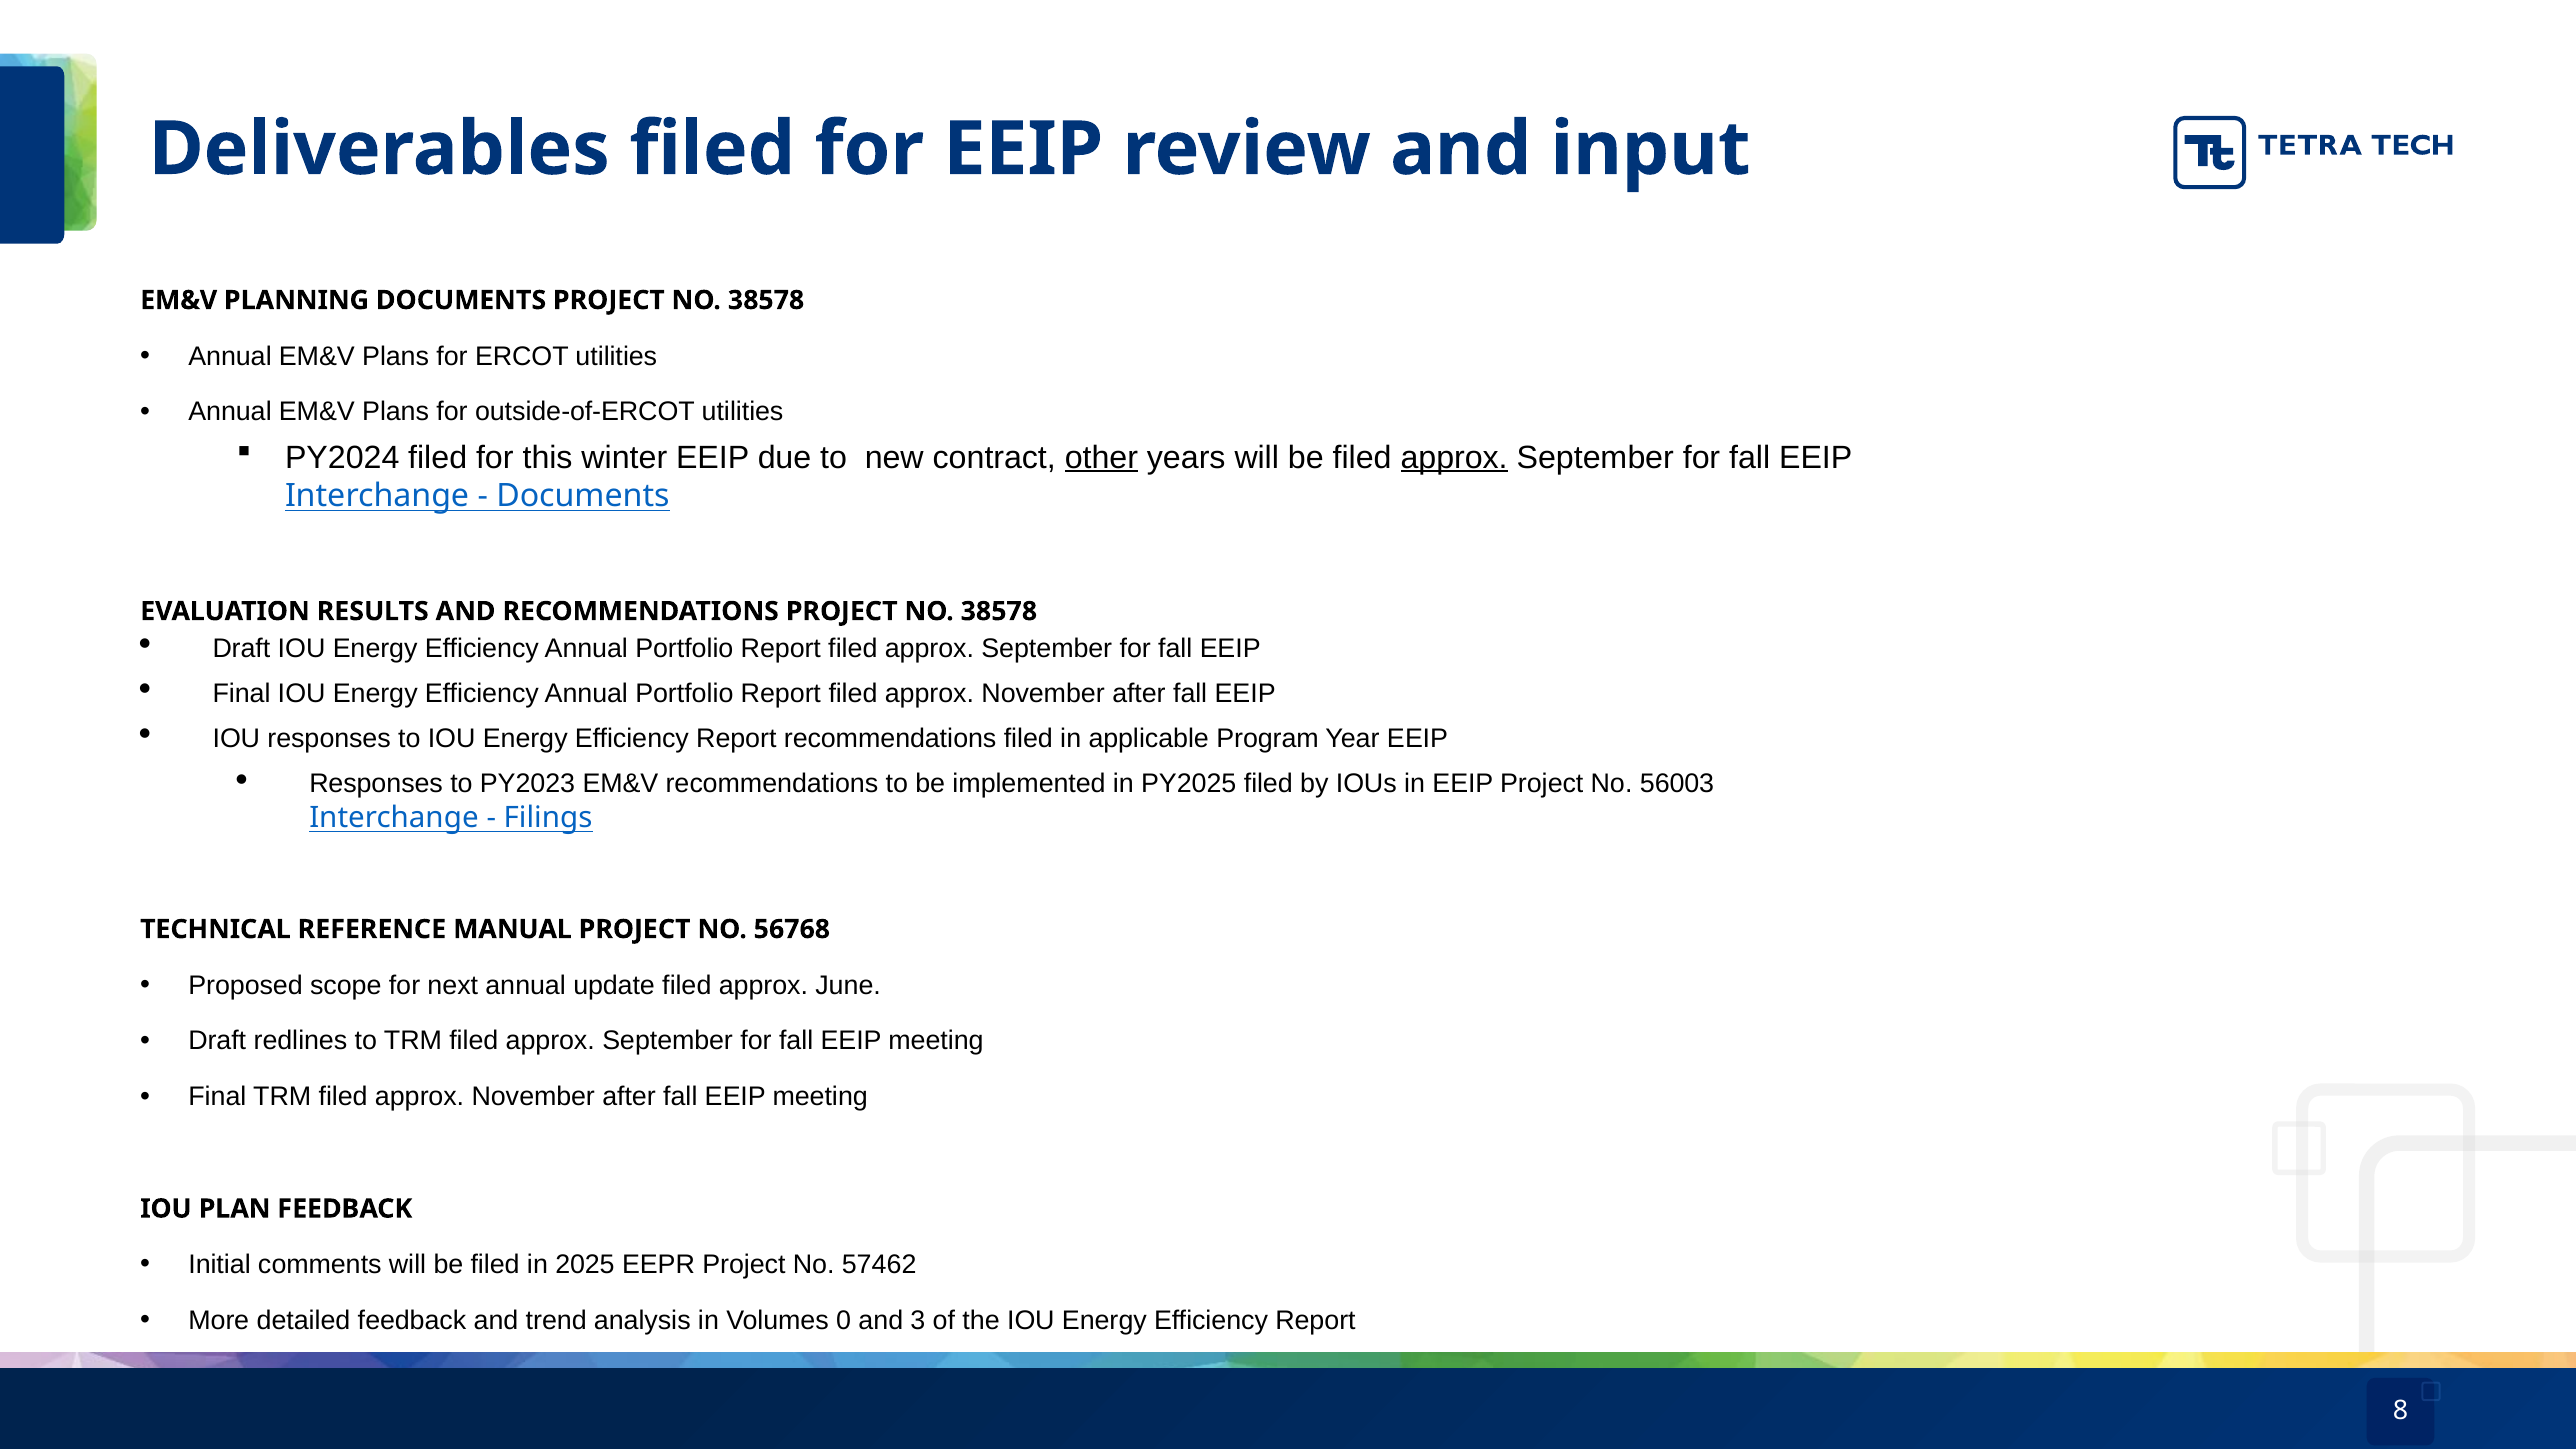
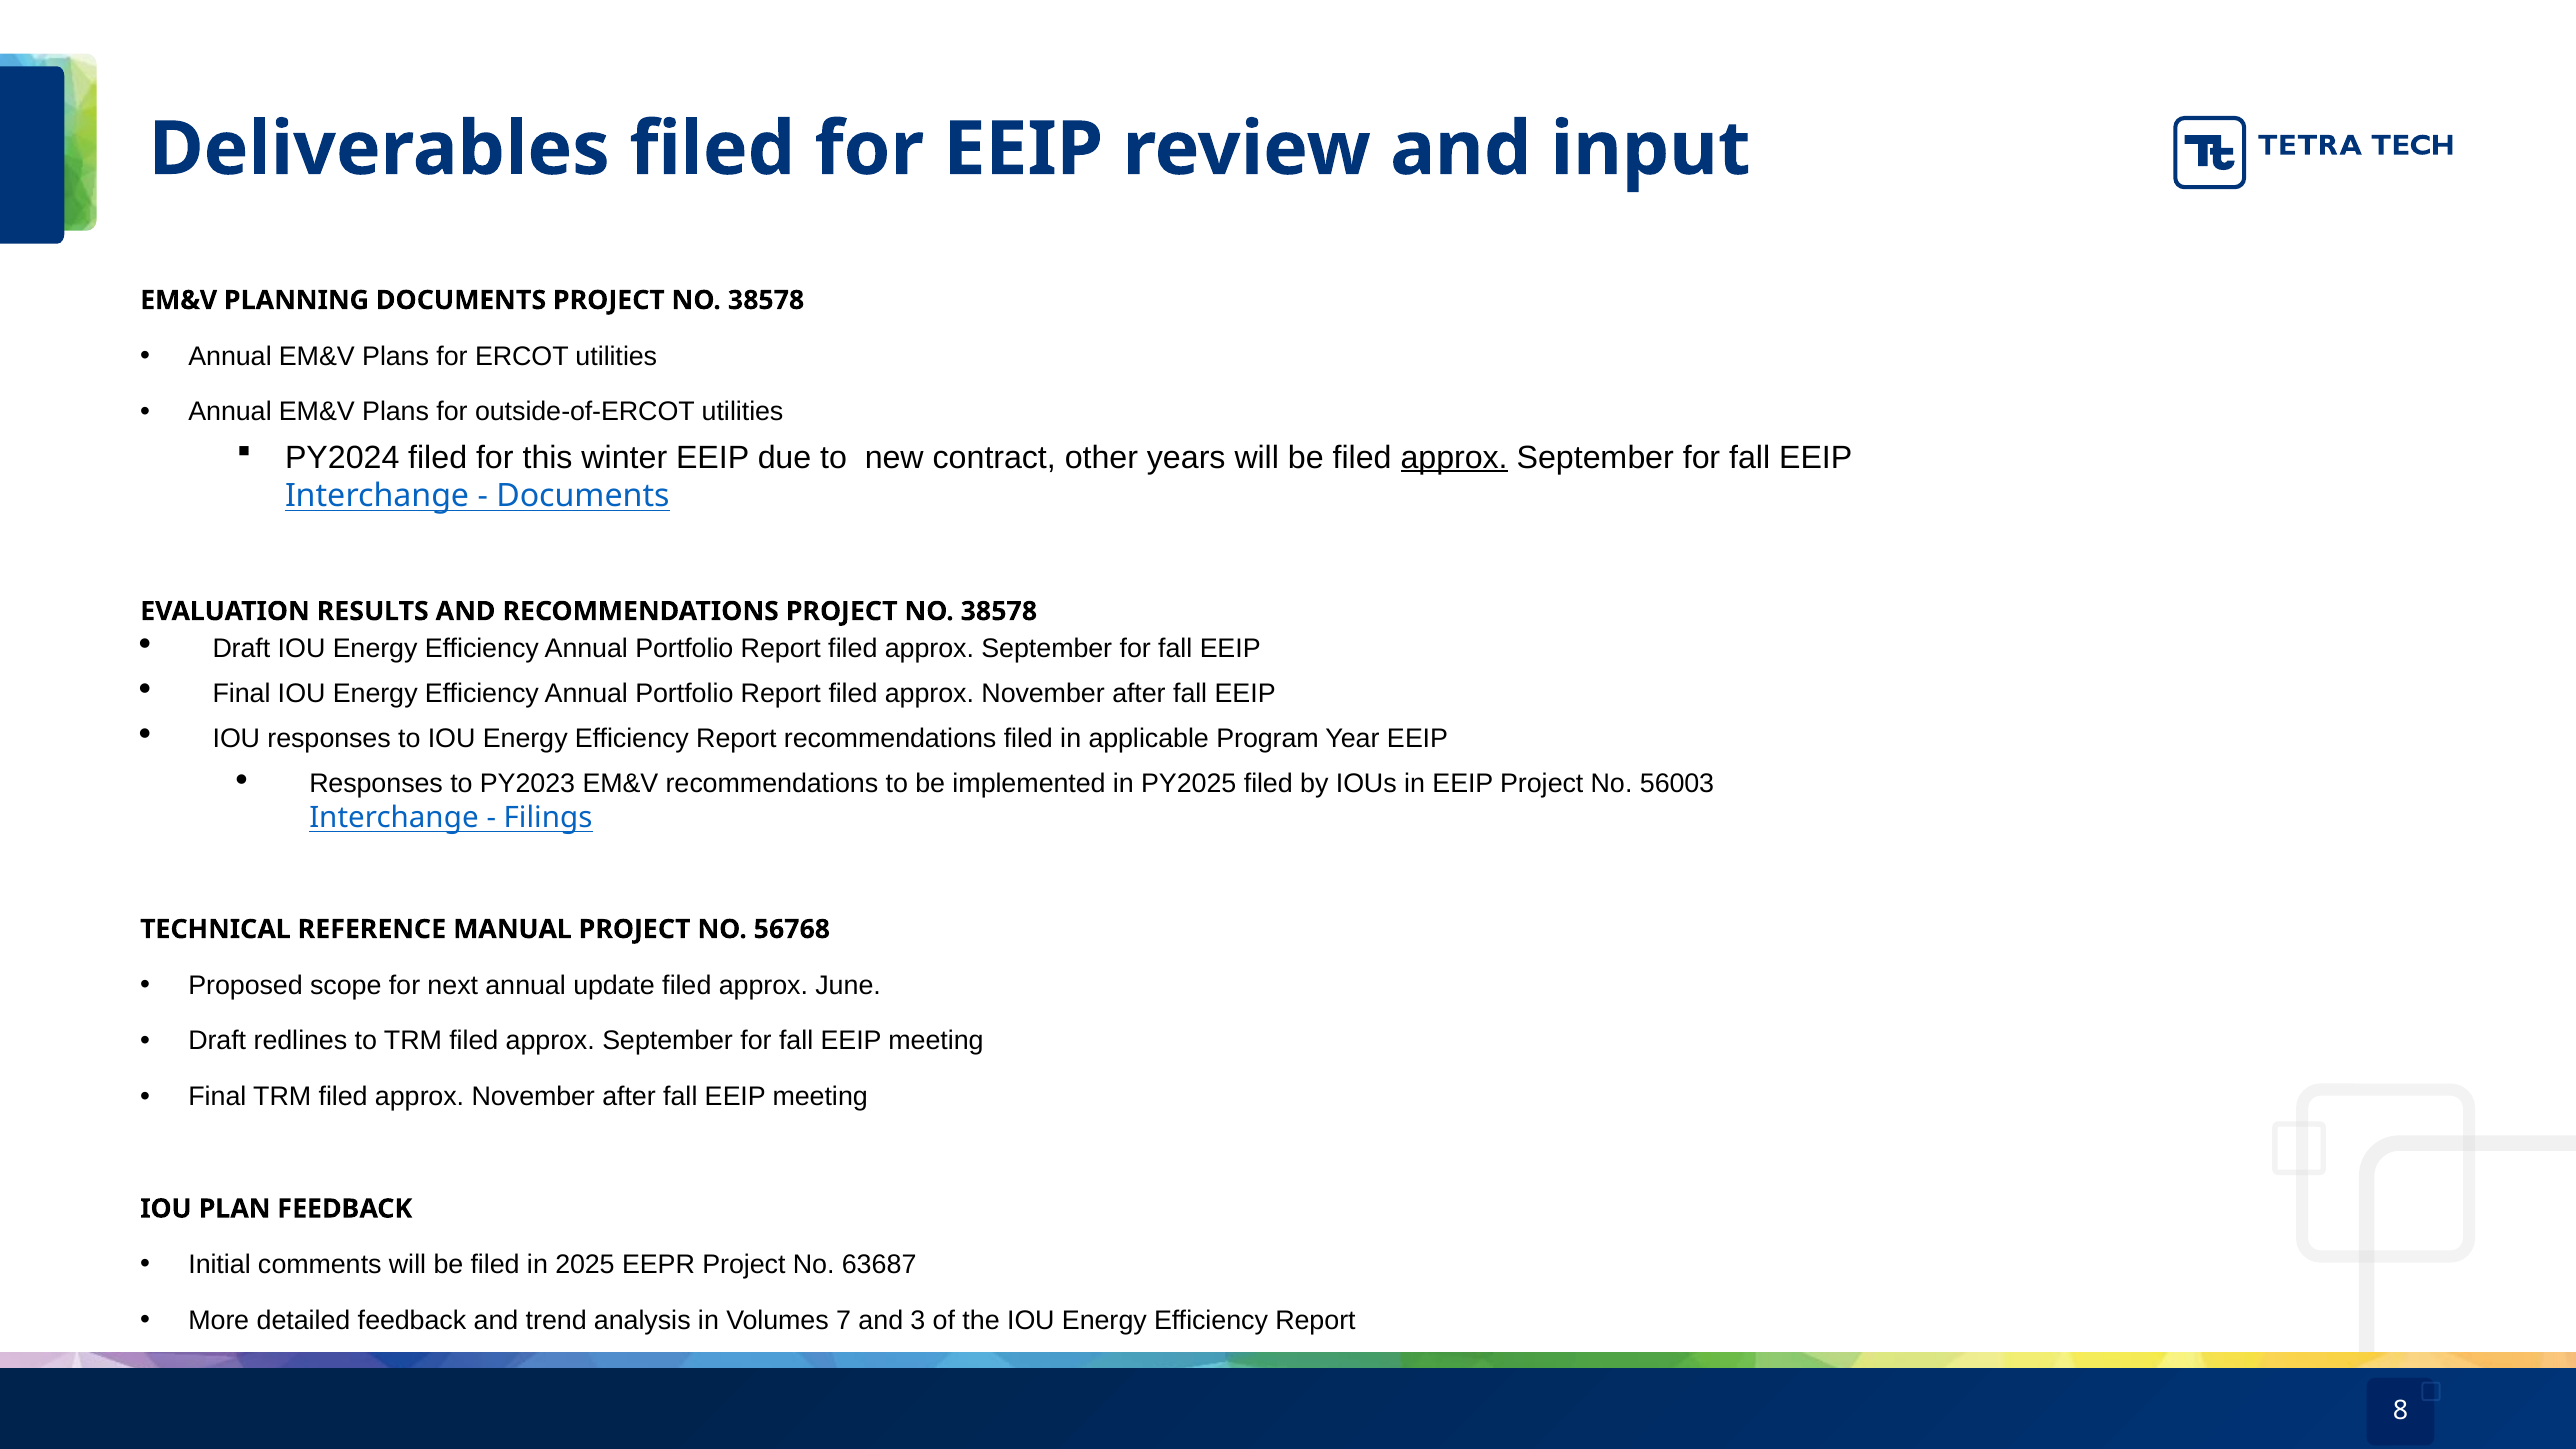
other underline: present -> none
57462: 57462 -> 63687
0: 0 -> 7
